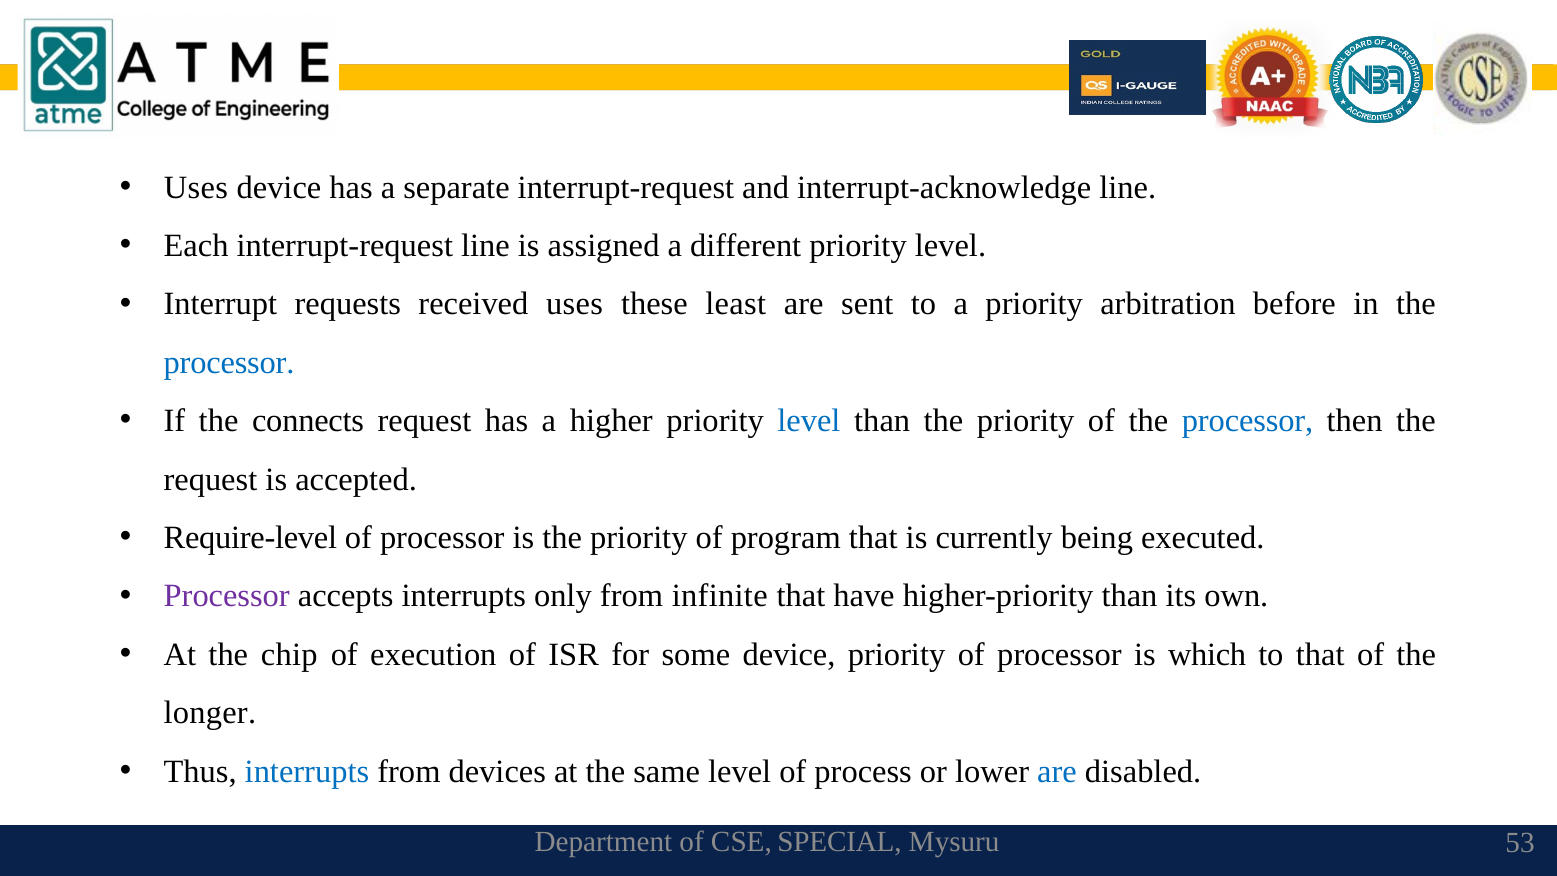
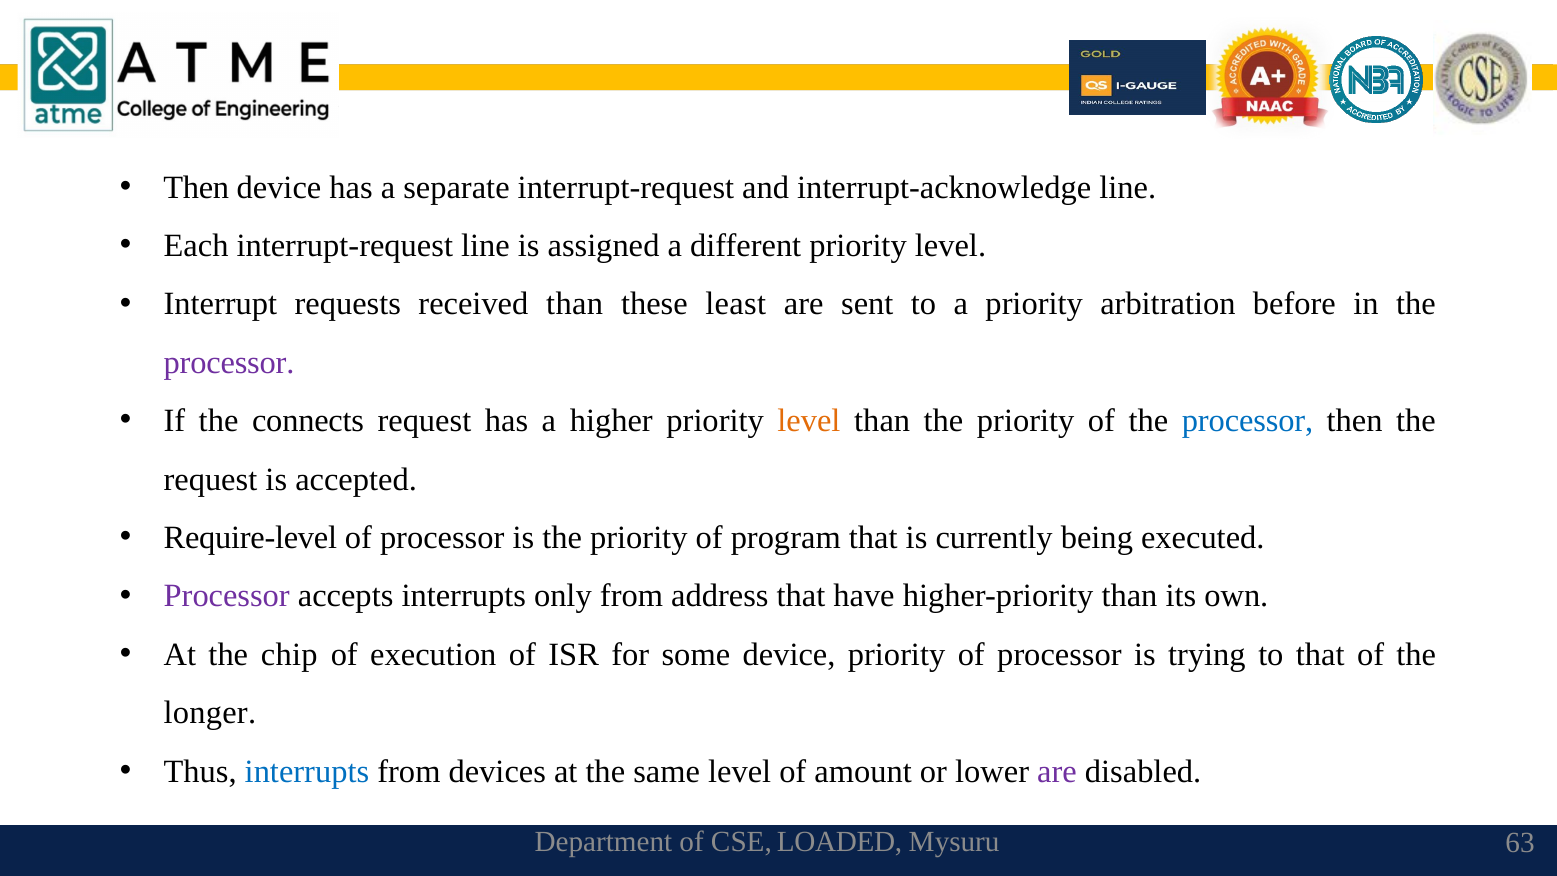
Uses at (196, 187): Uses -> Then
received uses: uses -> than
processor at (229, 363) colour: blue -> purple
level at (809, 421) colour: blue -> orange
infinite: infinite -> address
which: which -> trying
process: process -> amount
are at (1057, 771) colour: blue -> purple
SPECIAL: SPECIAL -> LOADED
53: 53 -> 63
